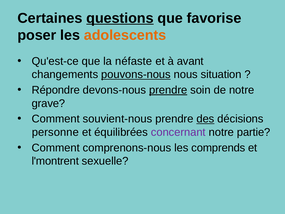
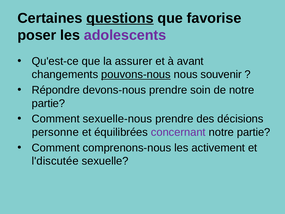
adolescents colour: orange -> purple
néfaste: néfaste -> assurer
situation: situation -> souvenir
prendre at (168, 90) underline: present -> none
grave at (48, 103): grave -> partie
souvient-nous: souvient-nous -> sexuelle-nous
des underline: present -> none
comprends: comprends -> activement
l'montrent: l'montrent -> l'discutée
